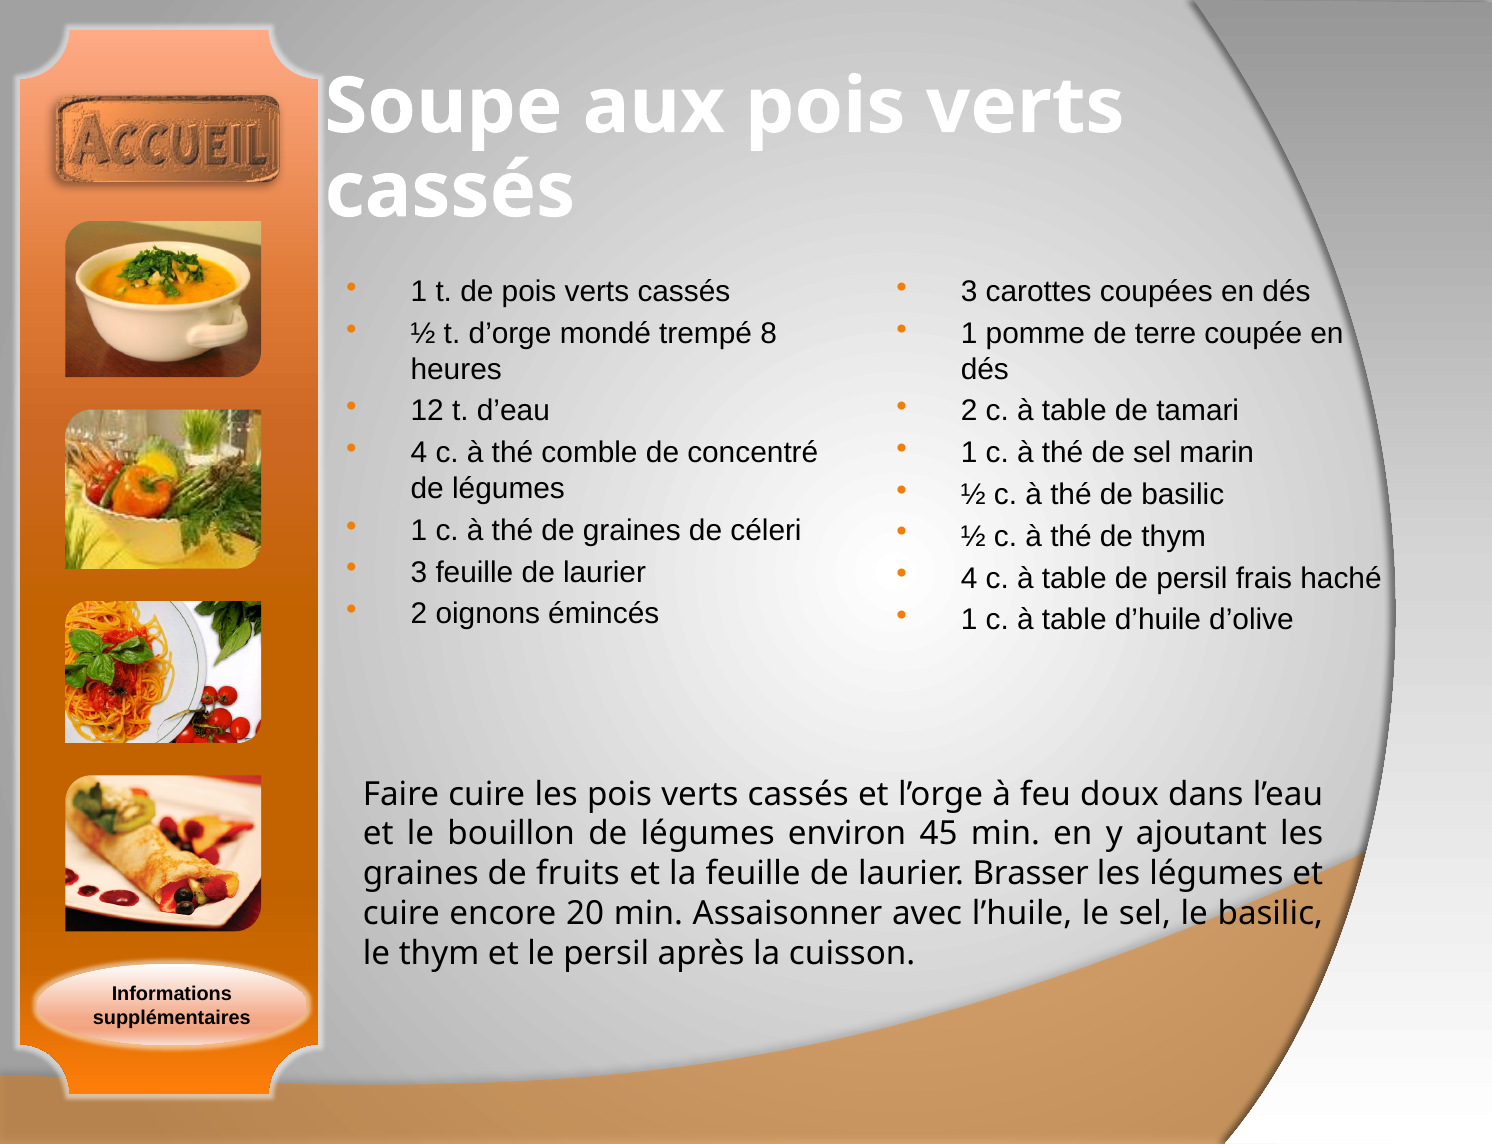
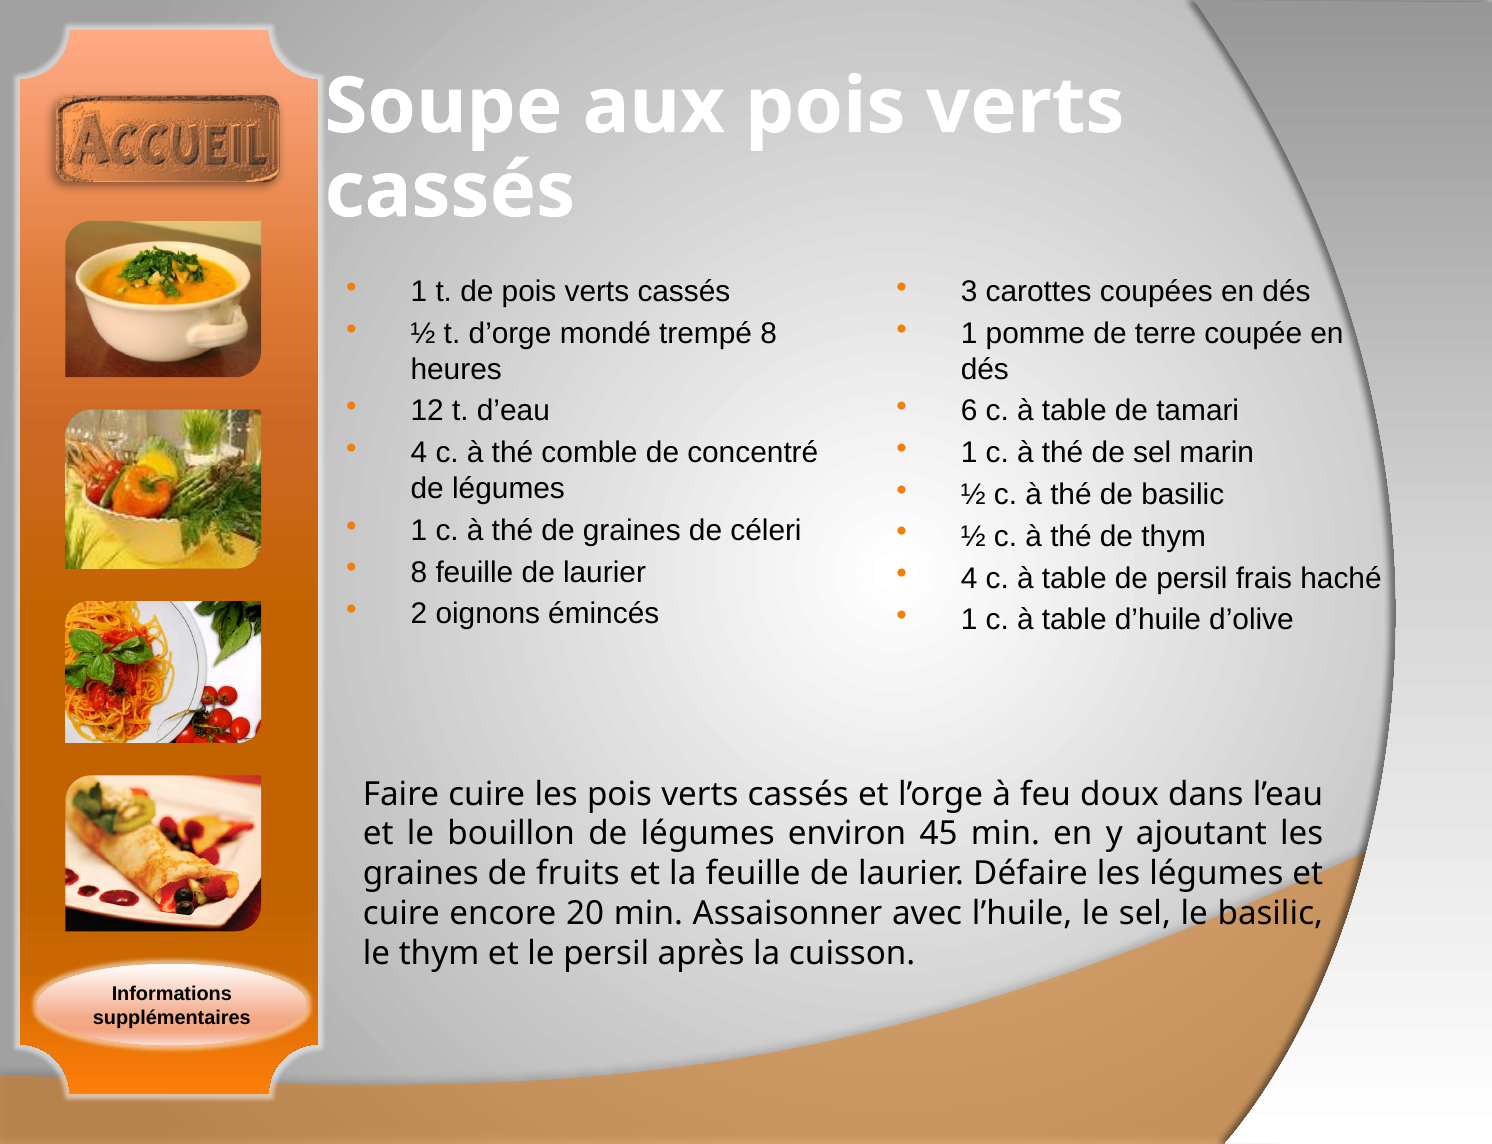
2 at (969, 411): 2 -> 6
3 at (419, 572): 3 -> 8
Brasser: Brasser -> Défaire
